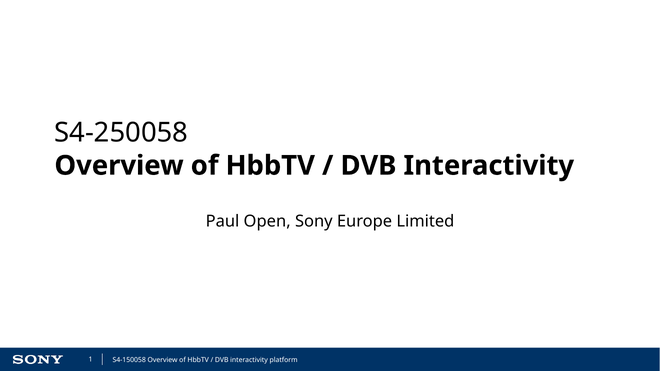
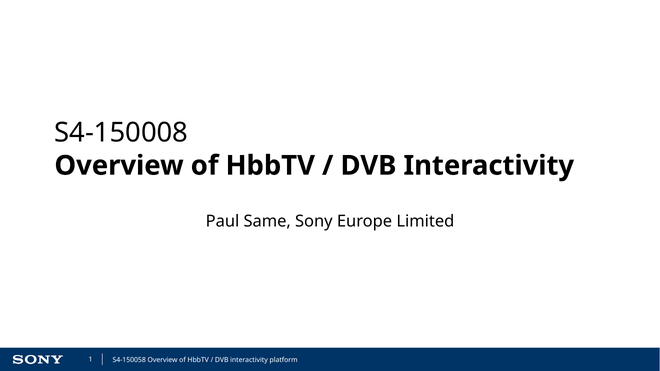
S4-250058: S4-250058 -> S4-150008
Open: Open -> Same
